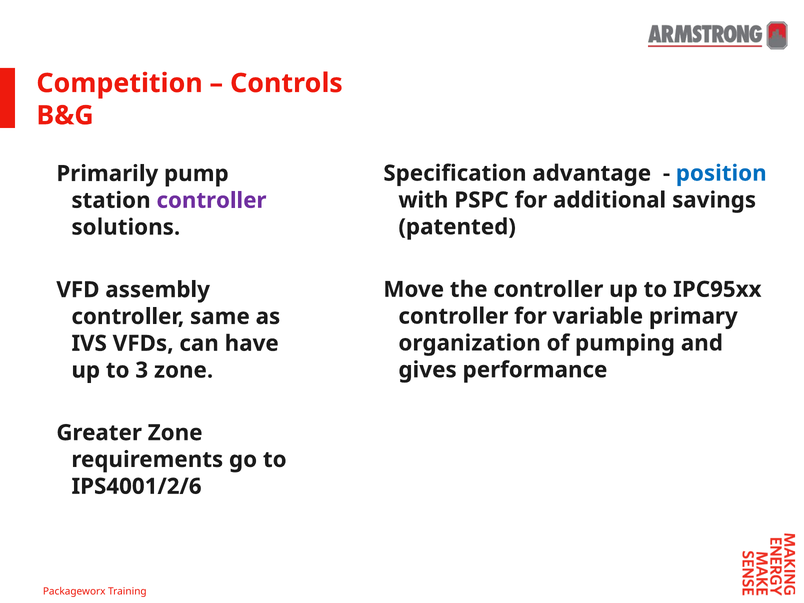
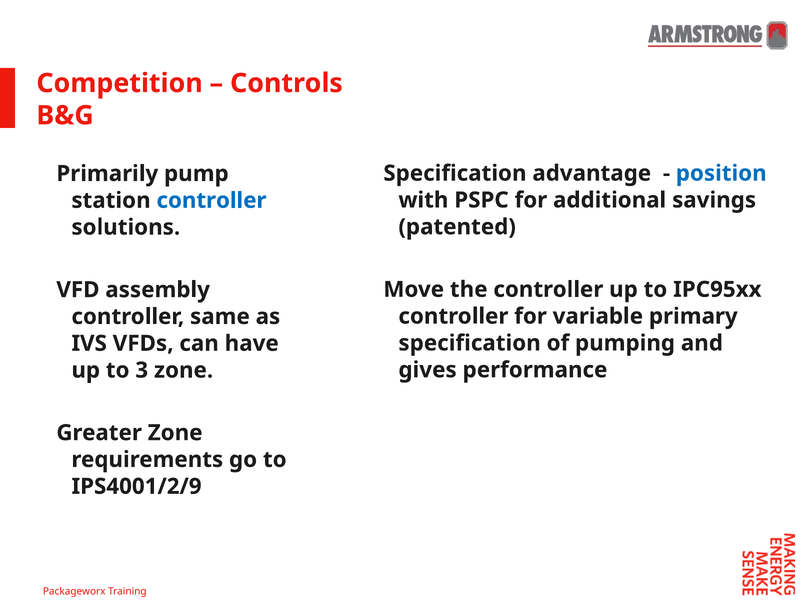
controller at (211, 200) colour: purple -> blue
organization at (470, 343): organization -> specification
IPS4001/2/6: IPS4001/2/6 -> IPS4001/2/9
